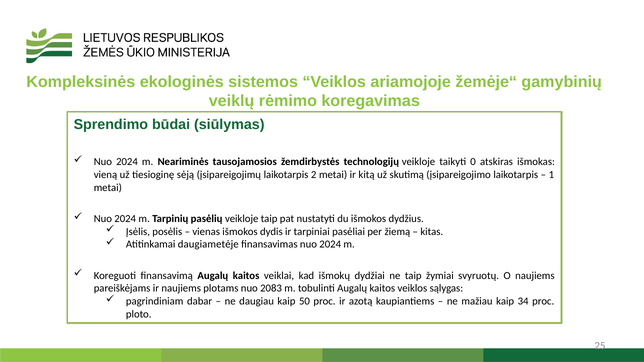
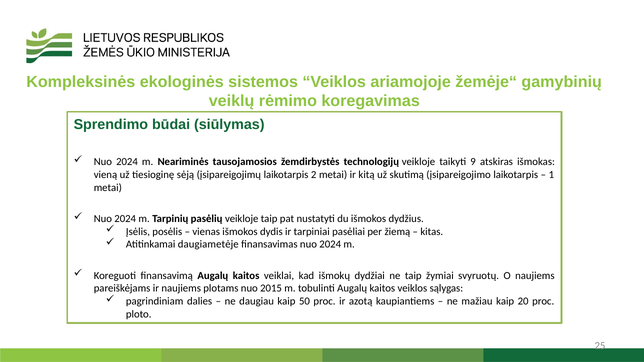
0: 0 -> 9
2083: 2083 -> 2015
dabar: dabar -> dalies
34: 34 -> 20
